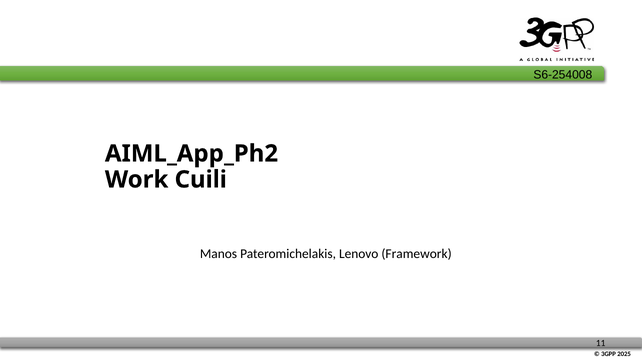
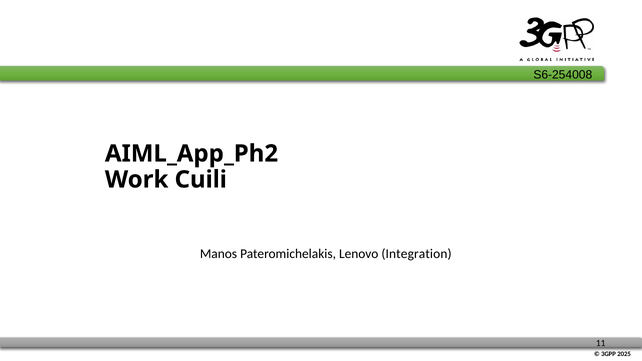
Framework: Framework -> Integration
